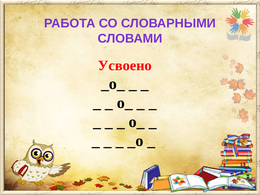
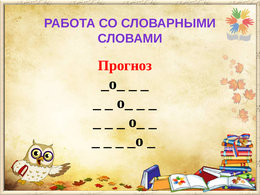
Усвоено: Усвоено -> Прогноз
